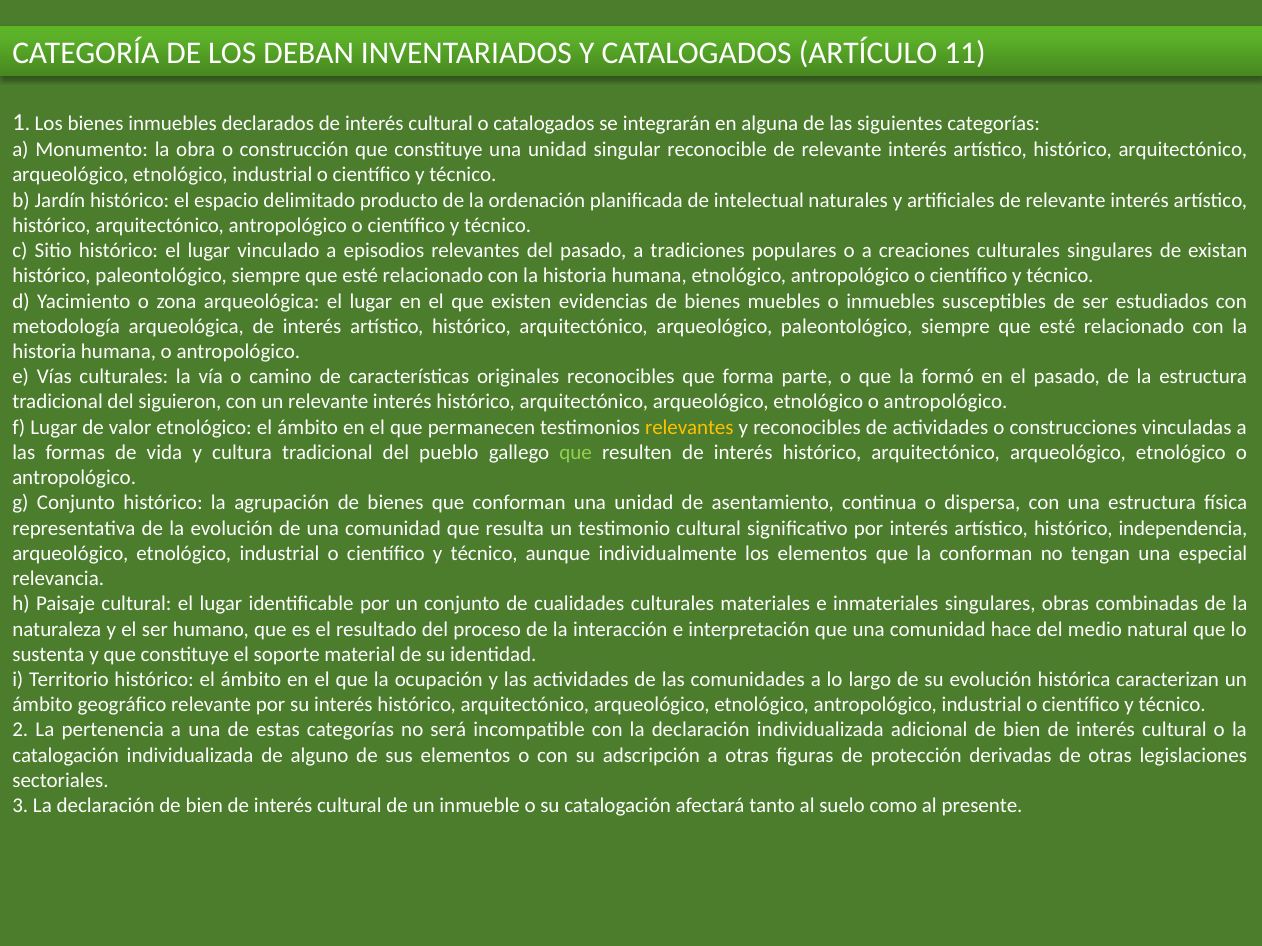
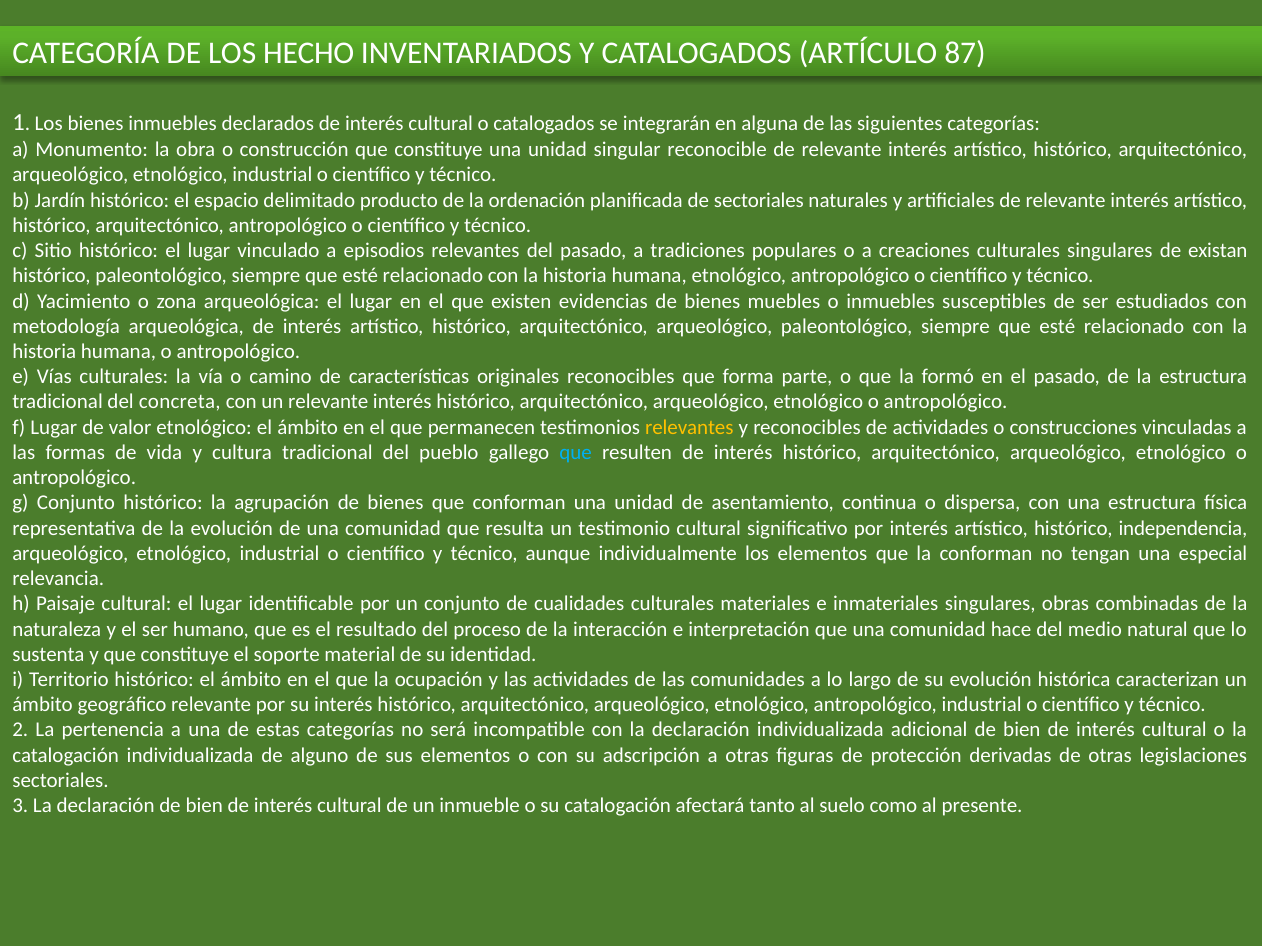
DEBAN: DEBAN -> HECHO
11: 11 -> 87
de intelectual: intelectual -> sectoriales
siguieron: siguieron -> concreta
que at (576, 453) colour: light green -> light blue
